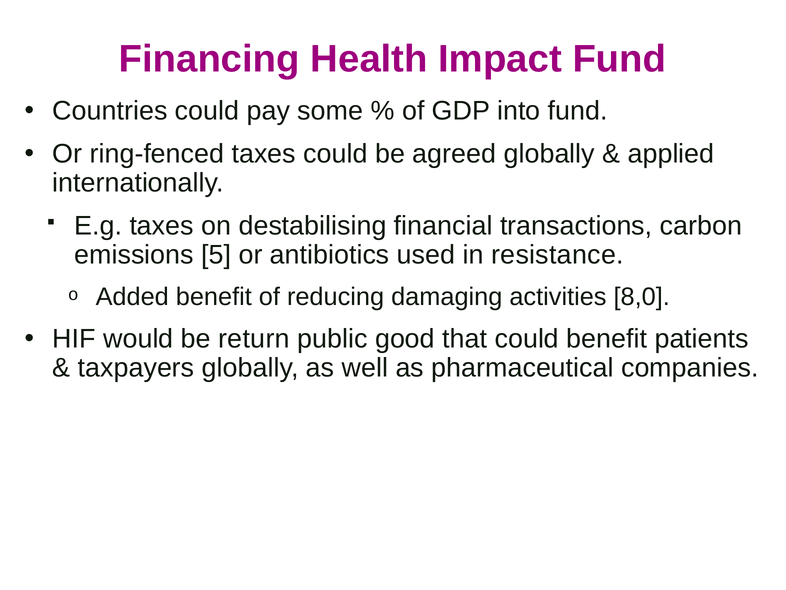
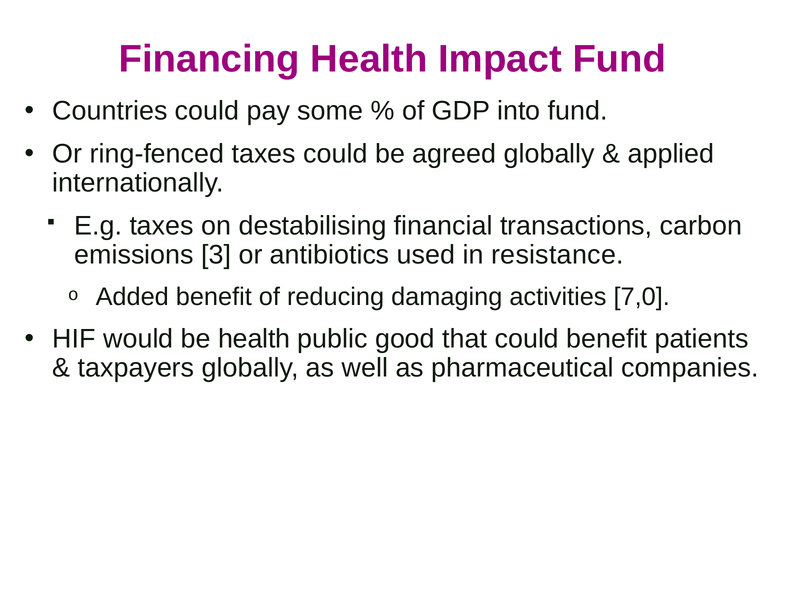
5: 5 -> 3
8,0: 8,0 -> 7,0
be return: return -> health
